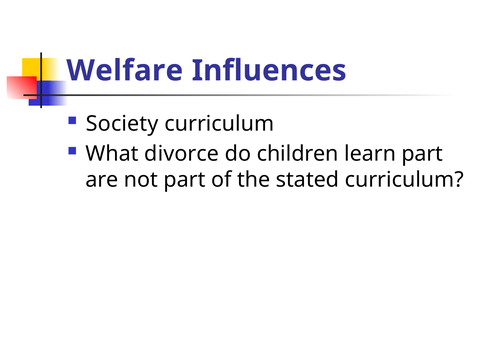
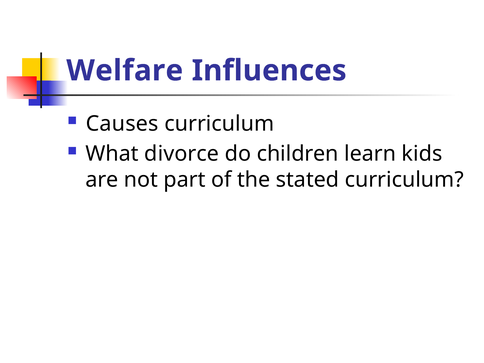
Society: Society -> Causes
learn part: part -> kids
